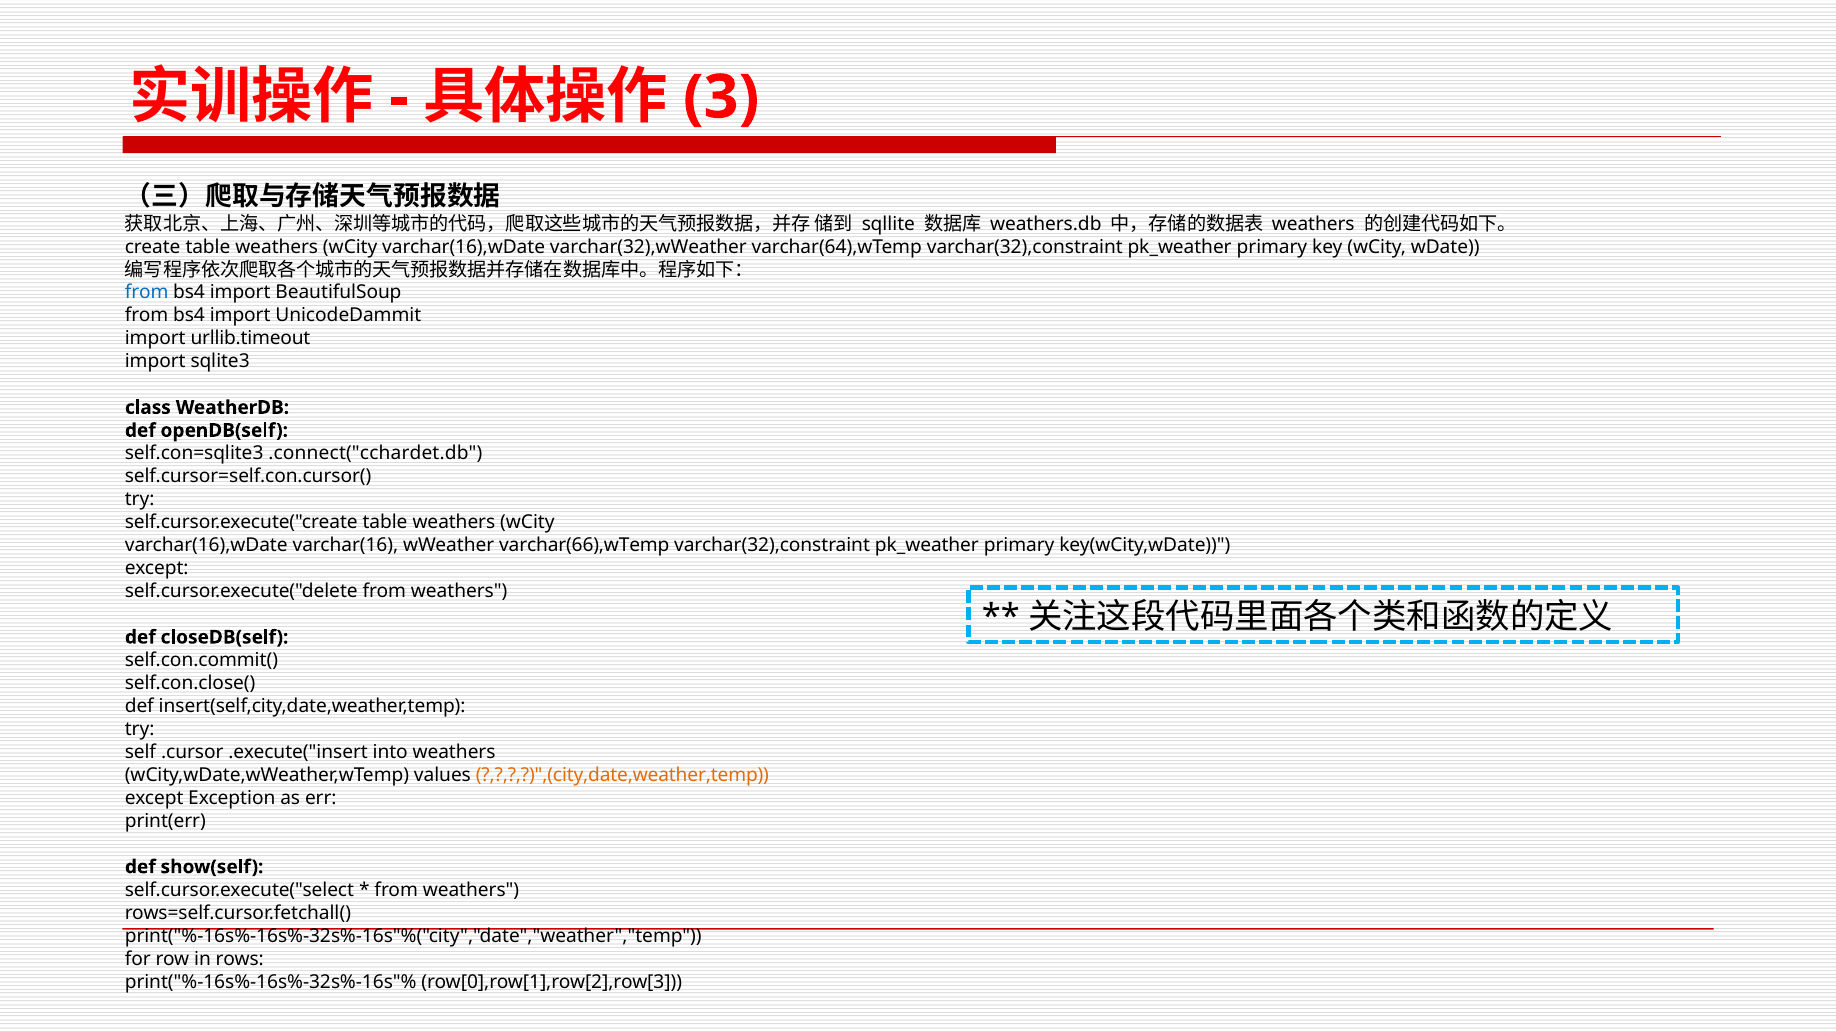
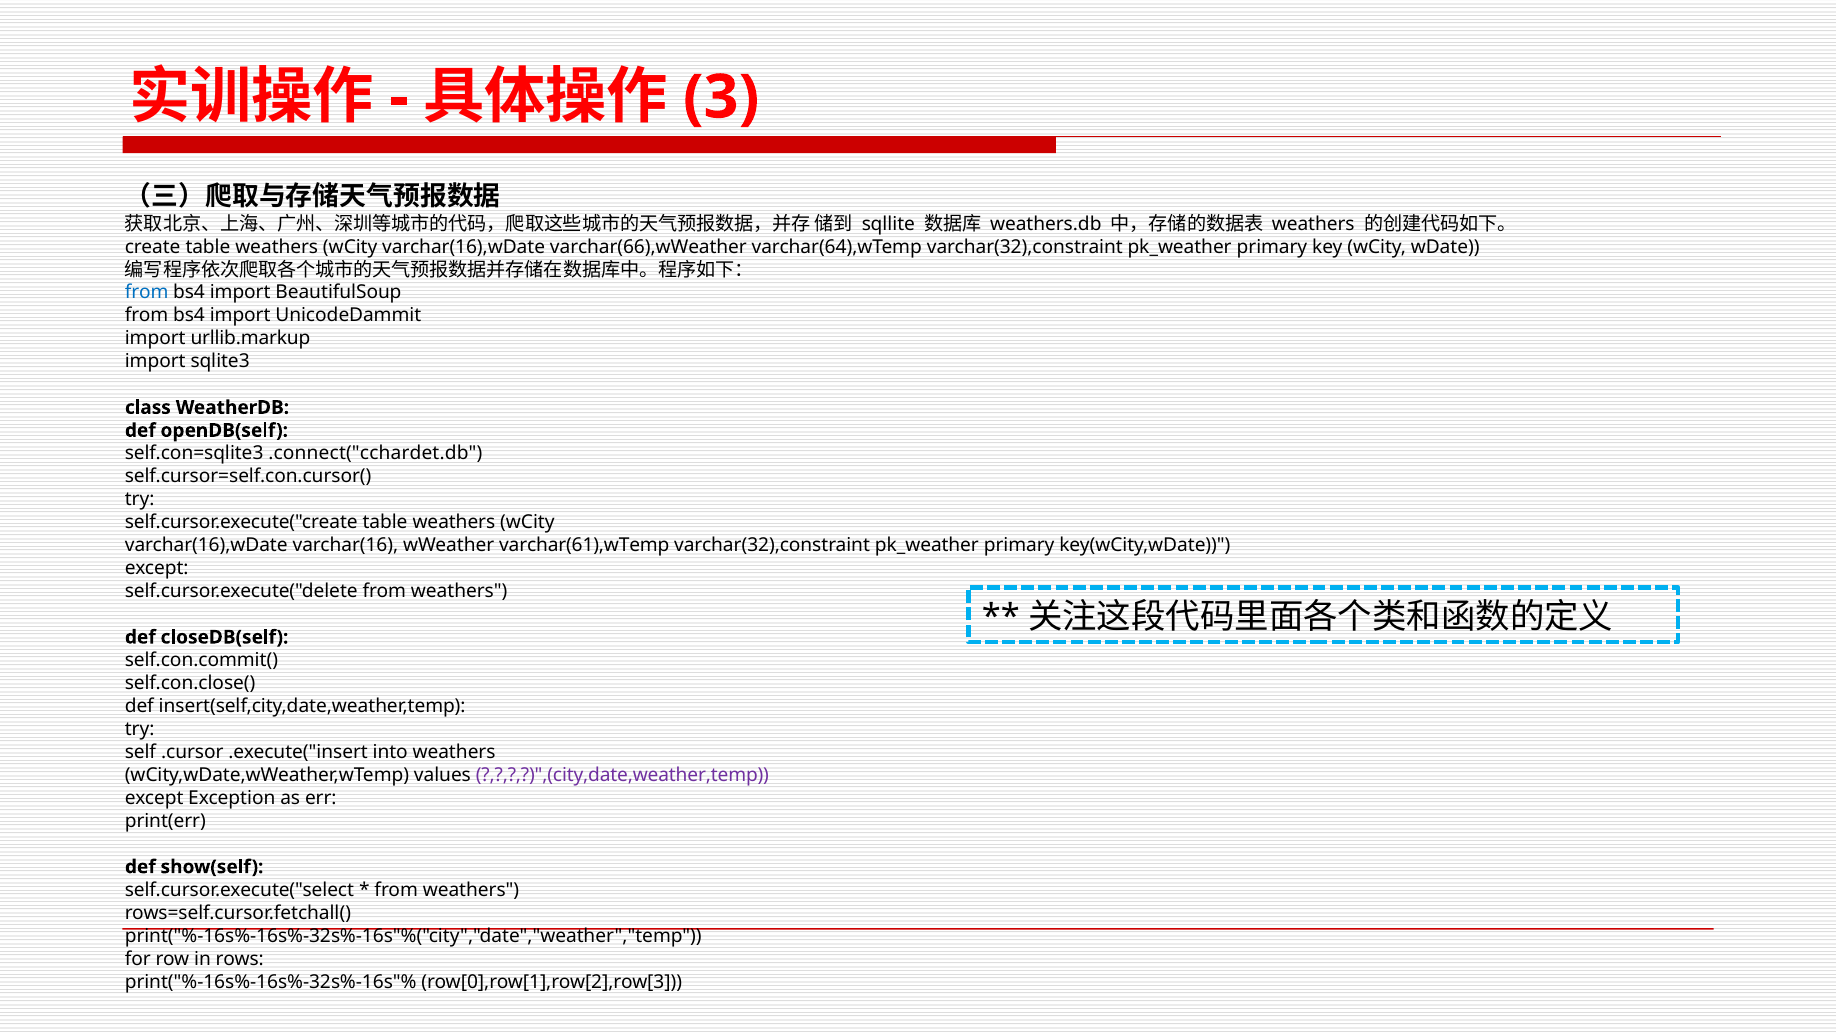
varchar(32),wWeather: varchar(32),wWeather -> varchar(66),wWeather
urllib.timeout: urllib.timeout -> urllib.markup
varchar(66),wTemp: varchar(66),wTemp -> varchar(61),wTemp
?,?,?,?)",(city,date,weather,temp colour: orange -> purple
